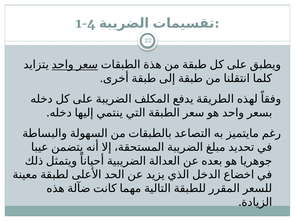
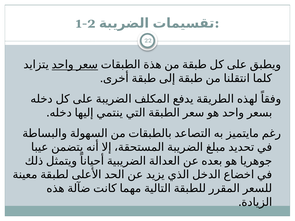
1-4: 1-4 -> 1-2
